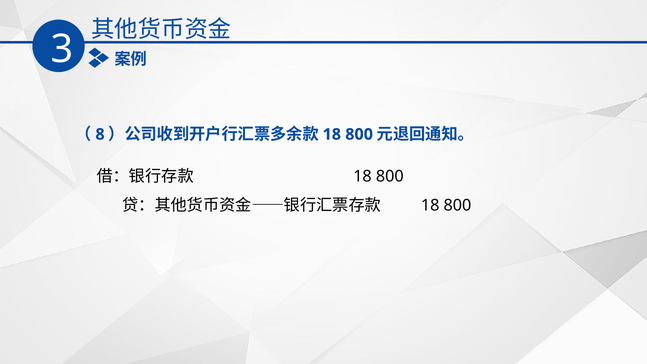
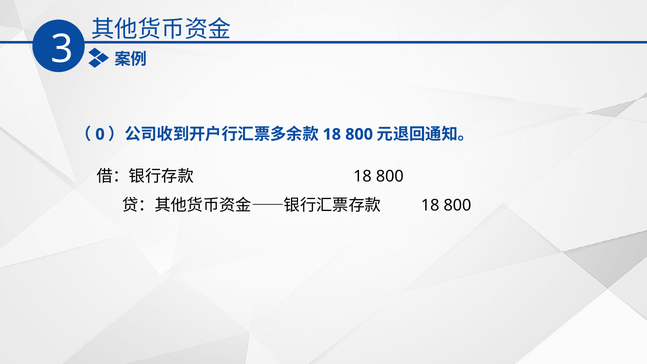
8: 8 -> 0
